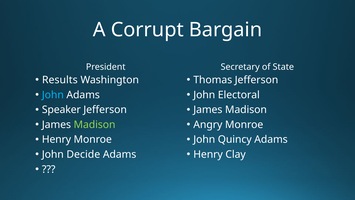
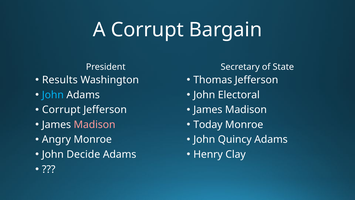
Speaker at (61, 110): Speaker -> Corrupt
Madison at (95, 124) colour: light green -> pink
Angry: Angry -> Today
Henry at (57, 139): Henry -> Angry
